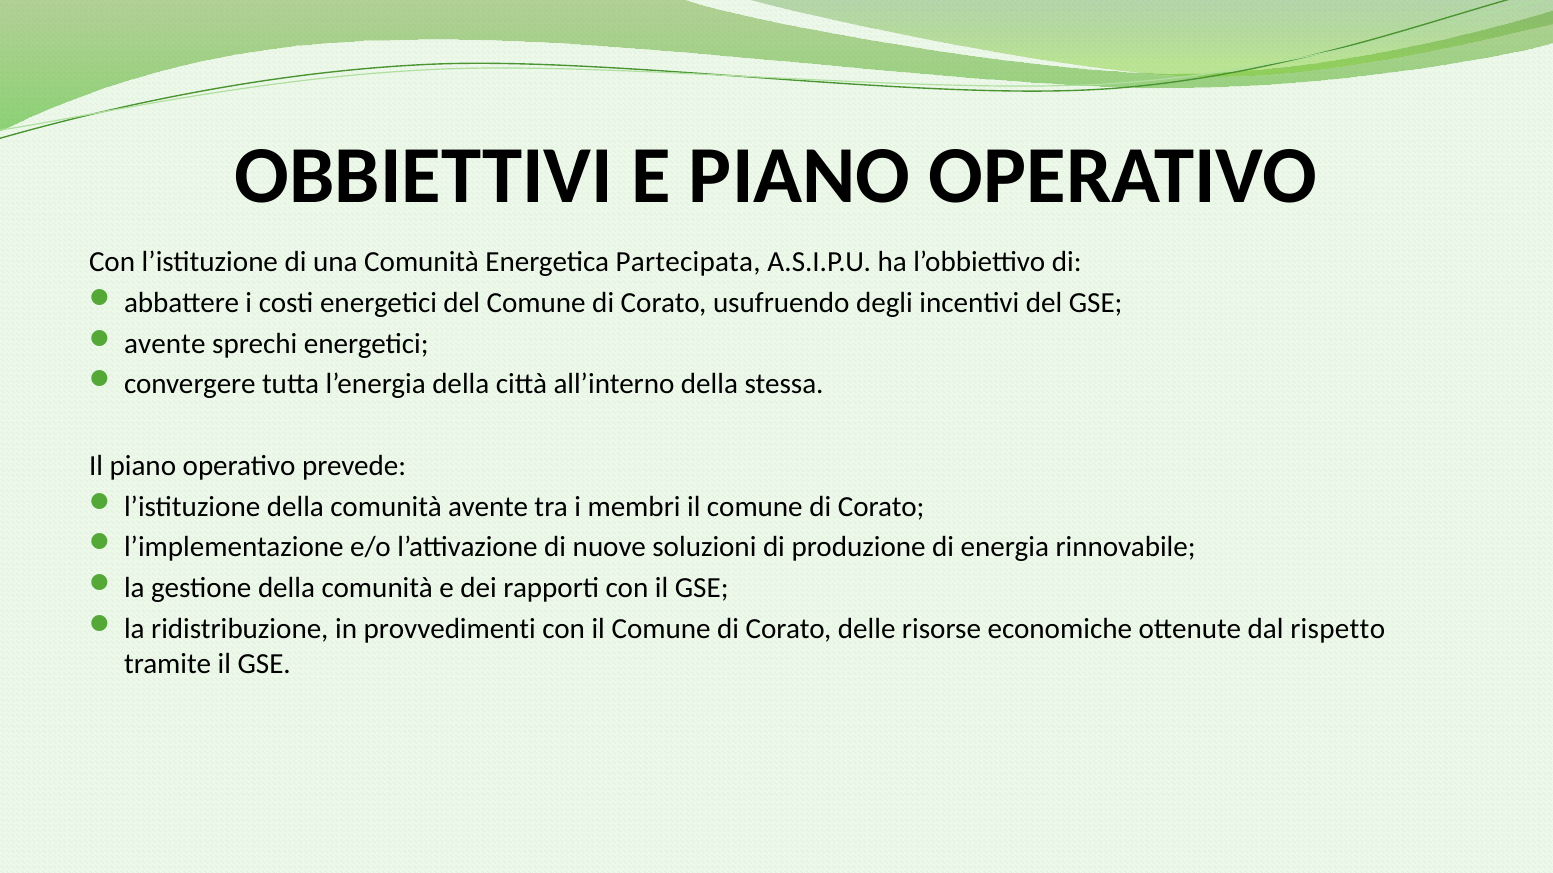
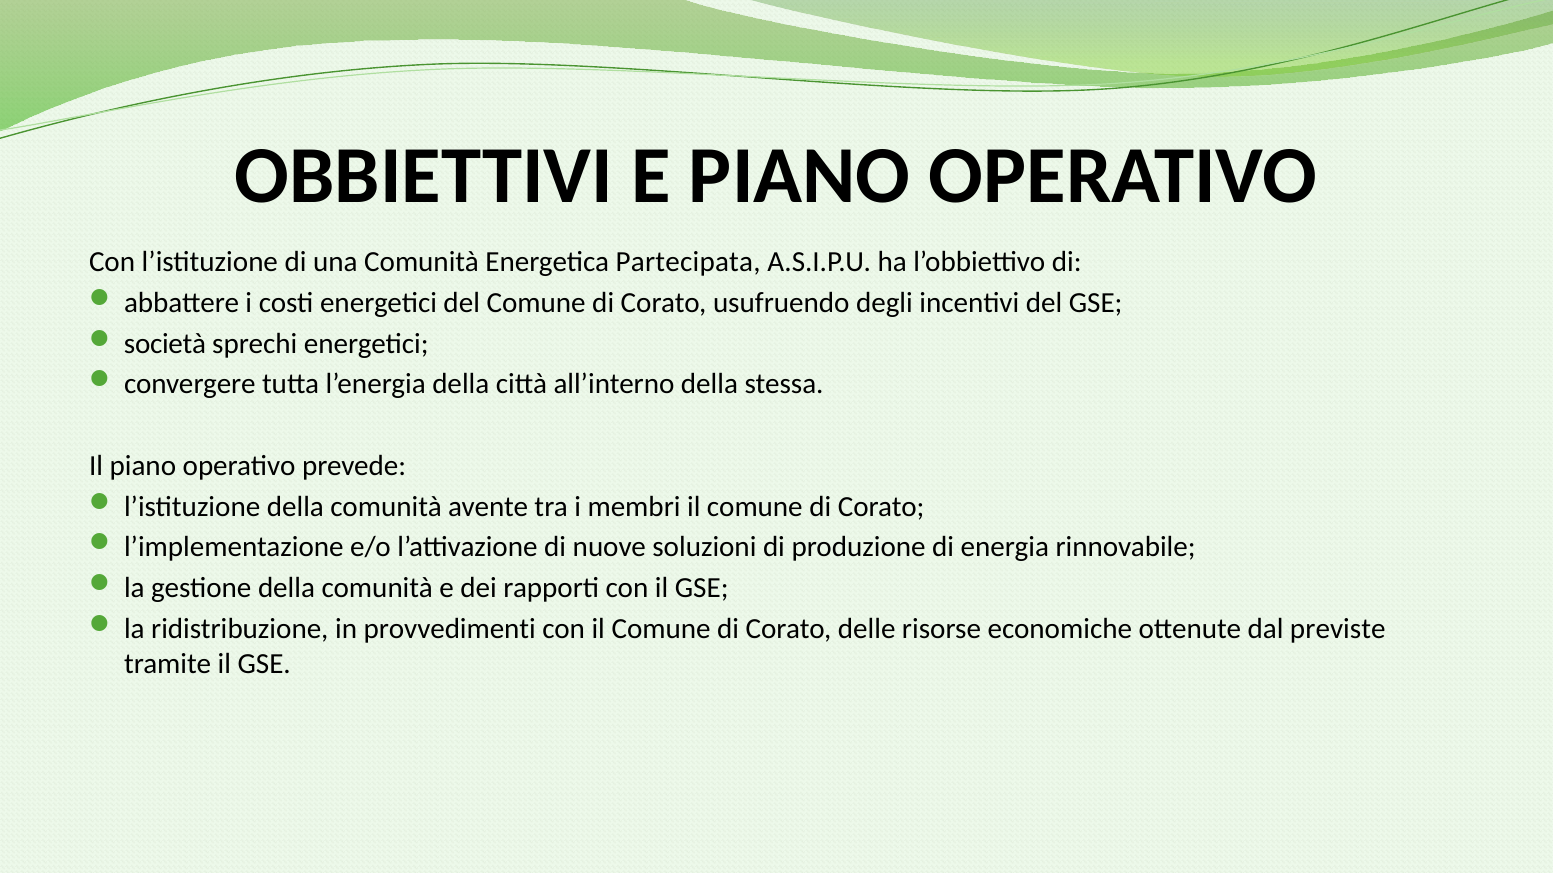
avente at (165, 344): avente -> società
rispetto: rispetto -> previste
